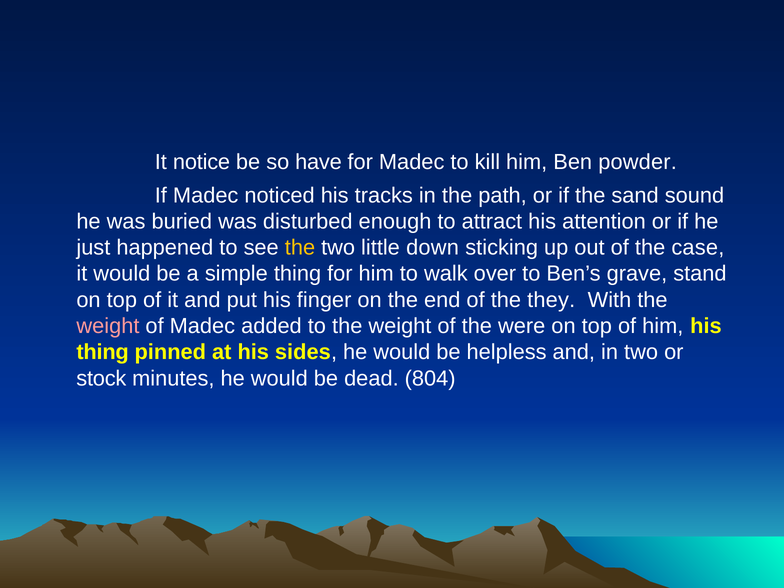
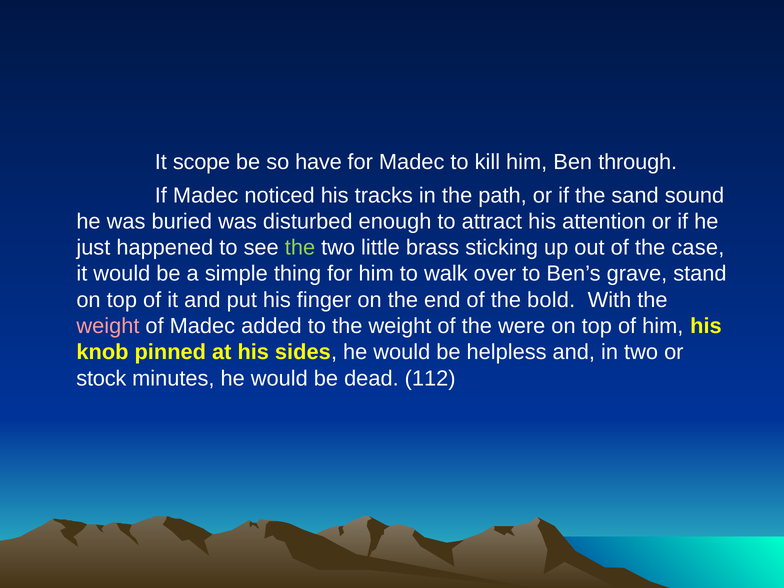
notice: notice -> scope
powder: powder -> through
the at (300, 248) colour: yellow -> light green
down: down -> brass
they: they -> bold
thing at (103, 352): thing -> knob
804: 804 -> 112
